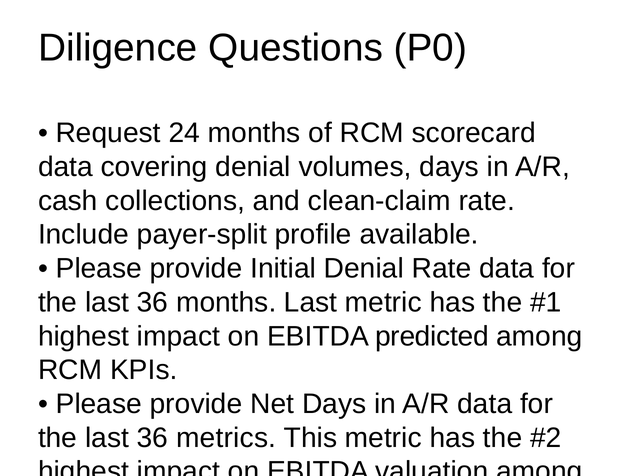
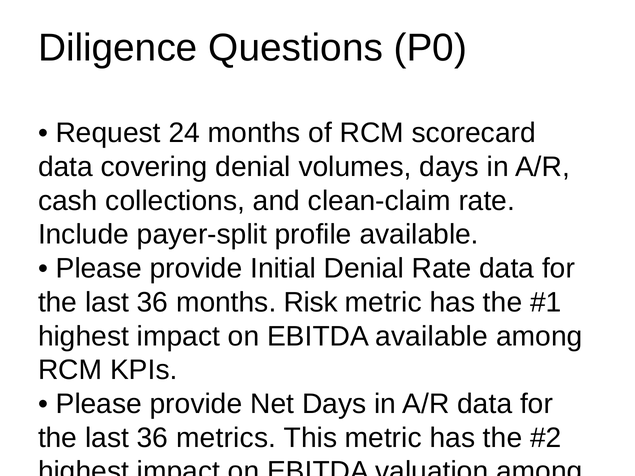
months Last: Last -> Risk
EBITDA predicted: predicted -> available
